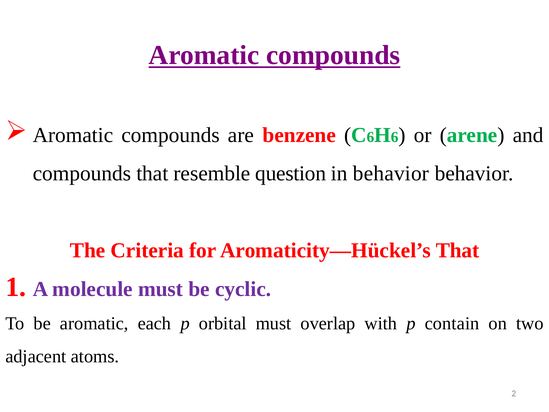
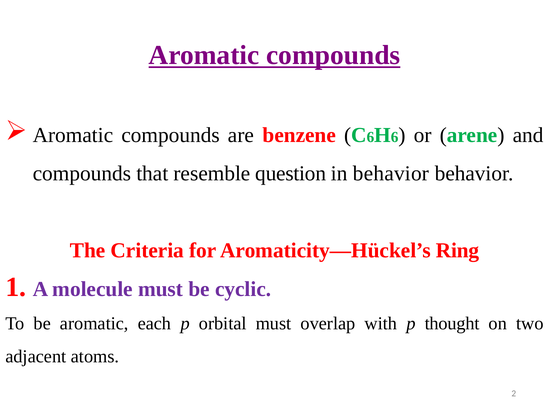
Aromaticity—Hückel’s That: That -> Ring
contain: contain -> thought
